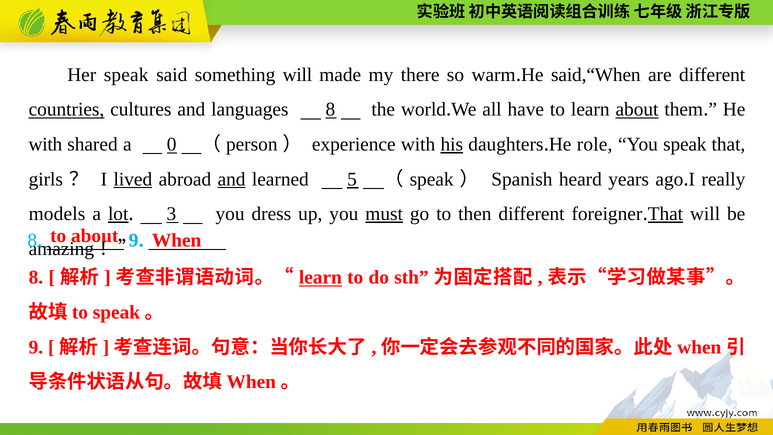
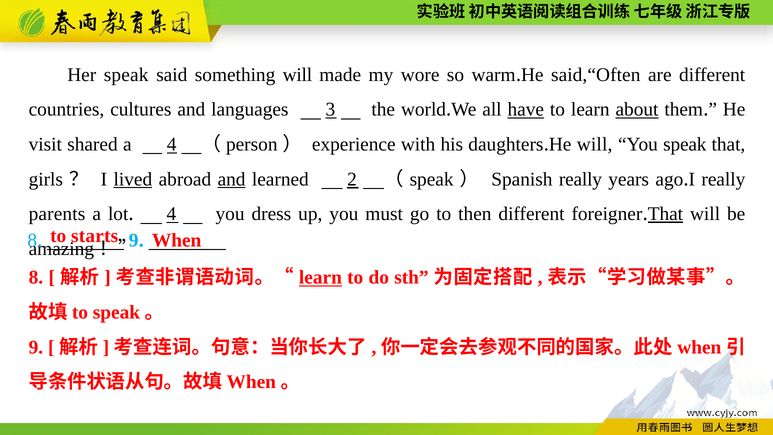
there: there -> wore
said,“When: said,“When -> said,“Often
countries underline: present -> none
languages 8: 8 -> 3
have underline: none -> present
with at (45, 144): with -> visit
a 0: 0 -> 4
his underline: present -> none
He role: role -> will
5: 5 -> 2
Spanish heard: heard -> really
models: models -> parents
lot underline: present -> none
3 at (171, 214): 3 -> 4
must underline: present -> none
to about: about -> starts
